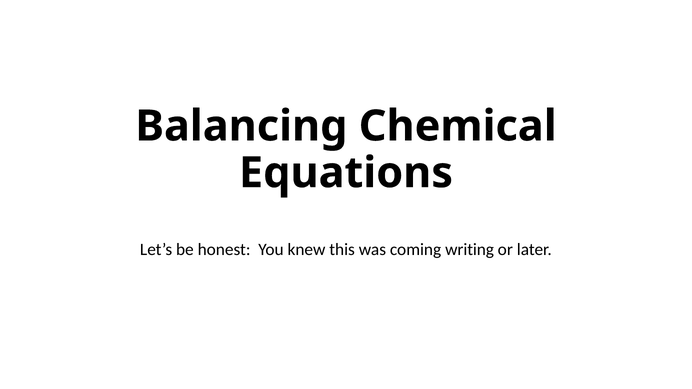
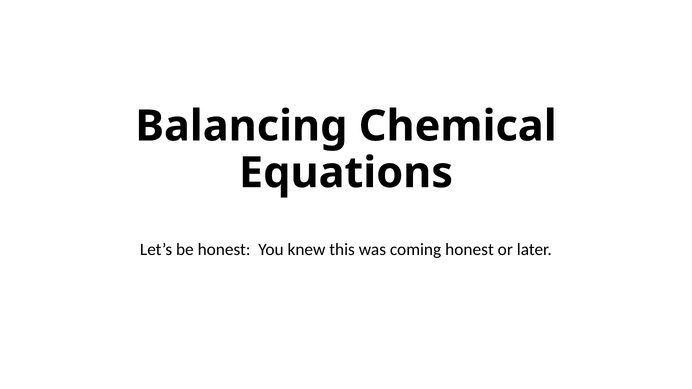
coming writing: writing -> honest
